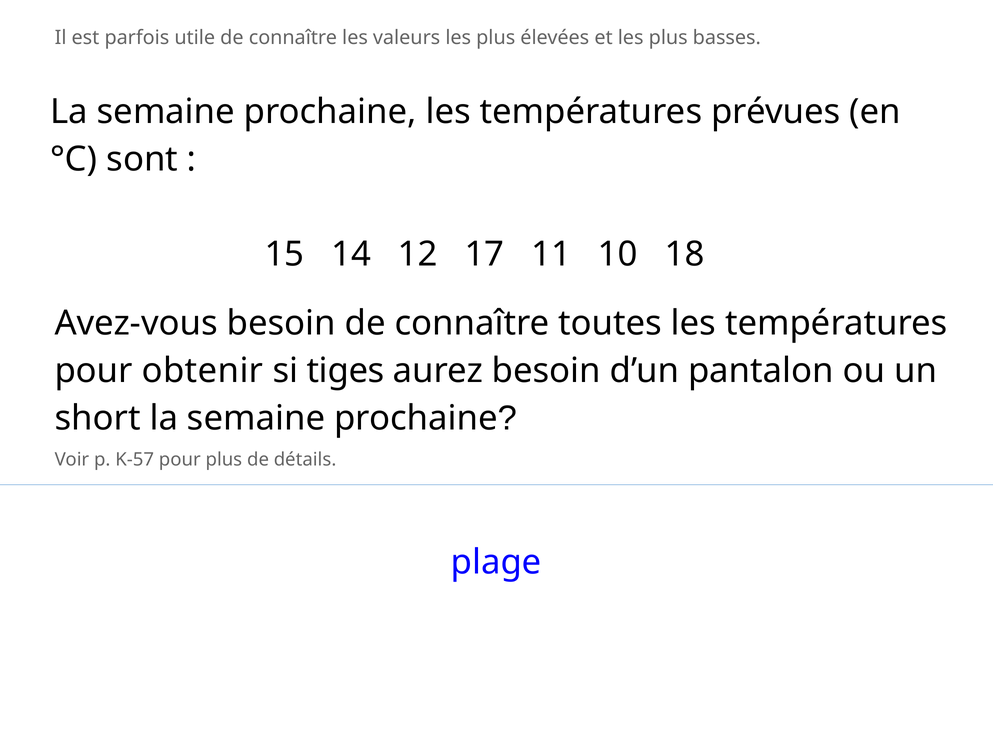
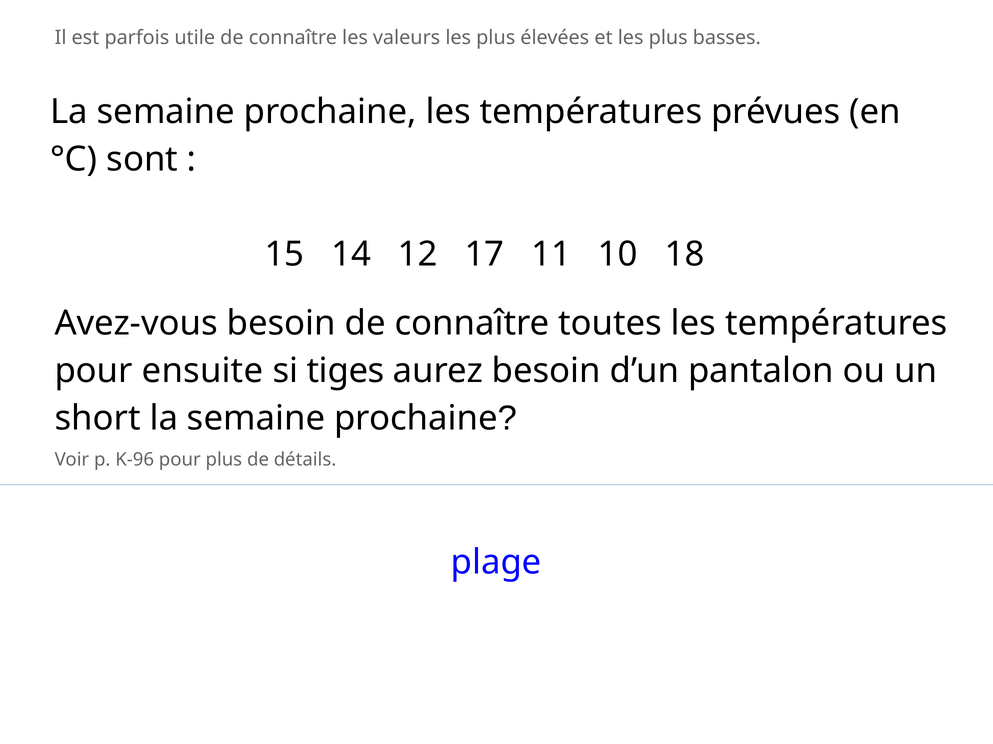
obtenir: obtenir -> ensuite
K-57: K-57 -> K-96
